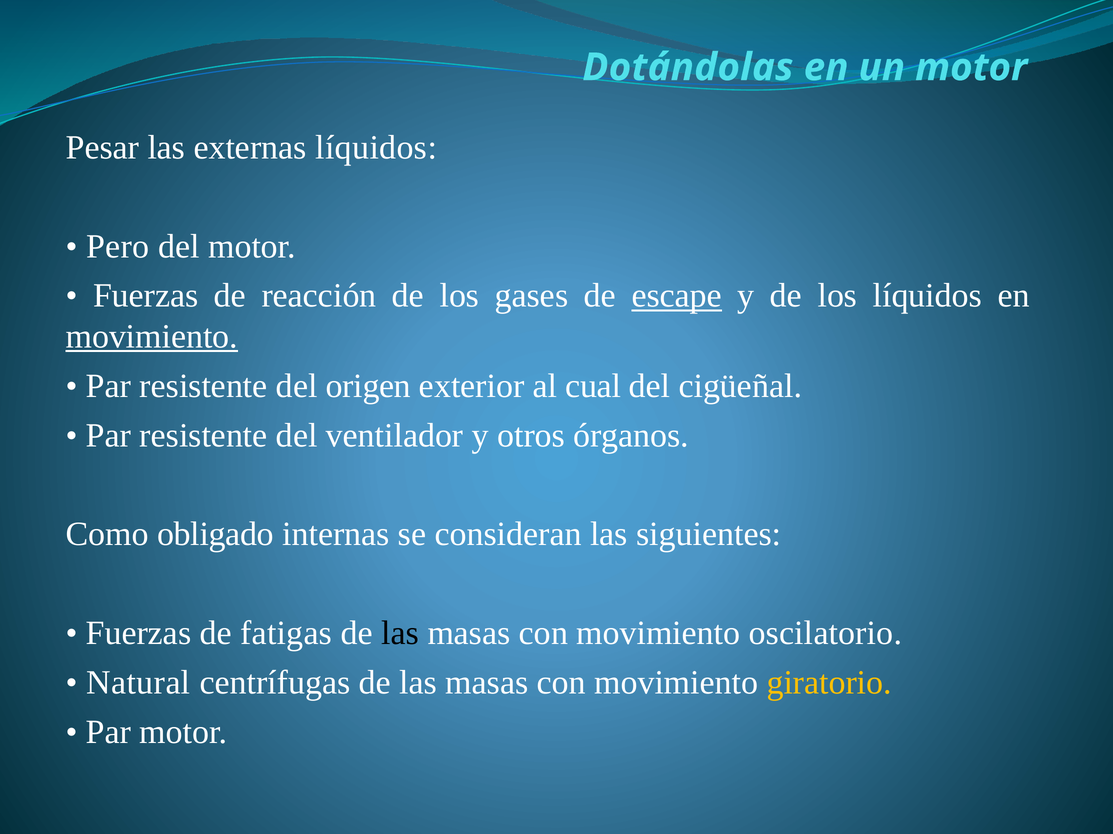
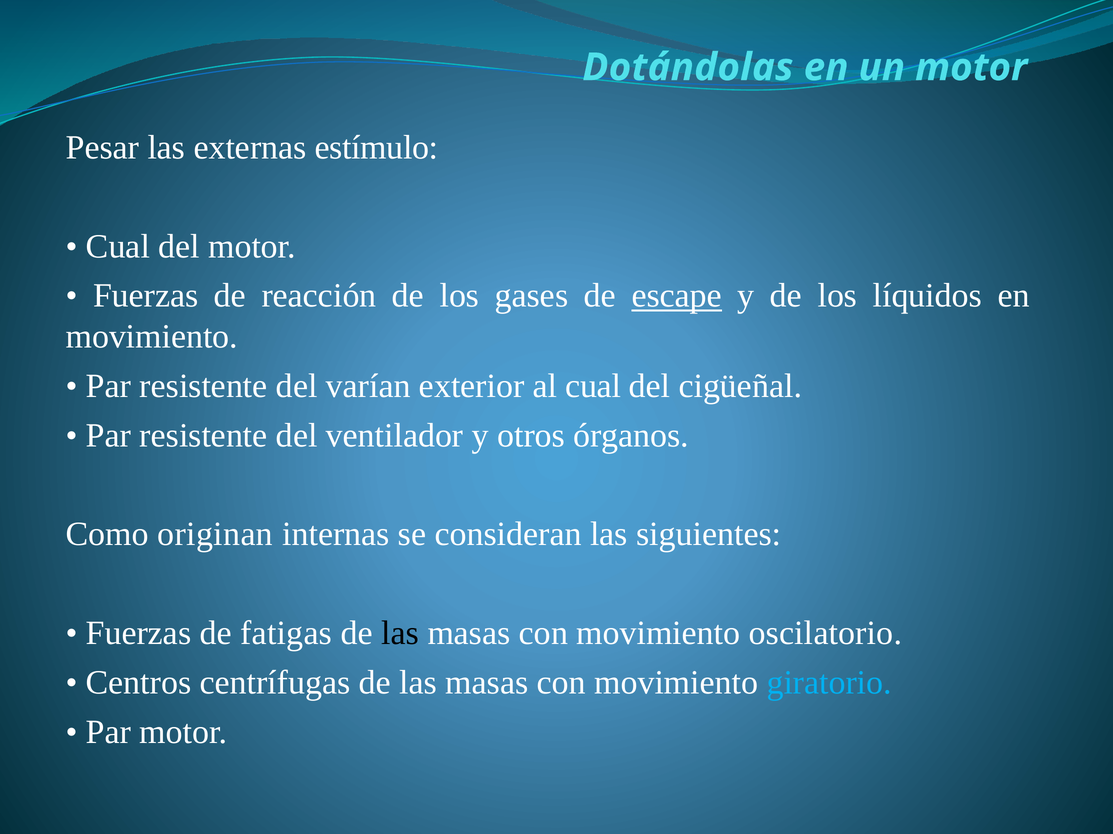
externas líquidos: líquidos -> estímulo
Pero at (118, 247): Pero -> Cual
movimiento at (152, 337) underline: present -> none
origen: origen -> varían
obligado: obligado -> originan
Natural: Natural -> Centros
giratorio colour: yellow -> light blue
